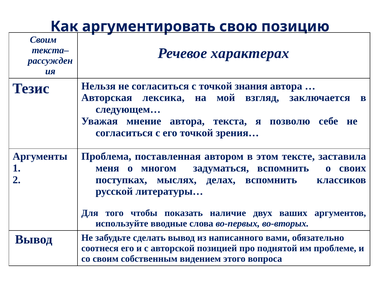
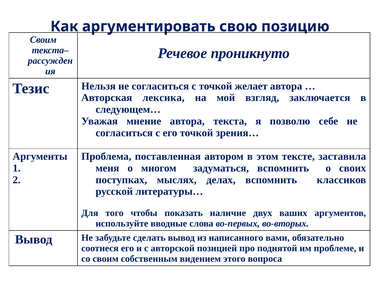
характерах: характерах -> проникнуто
знания: знания -> желает
